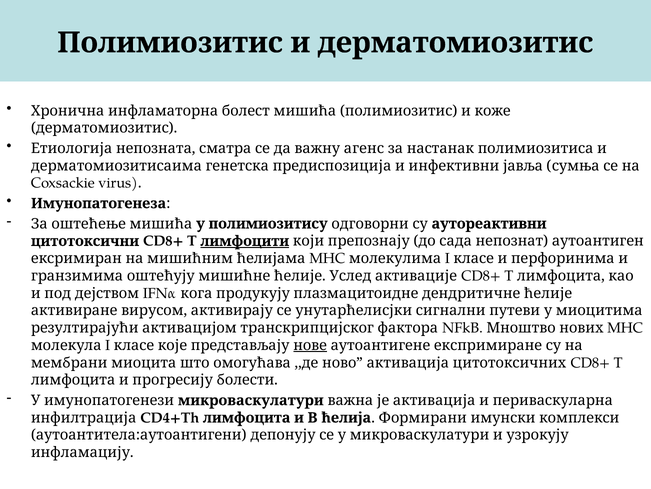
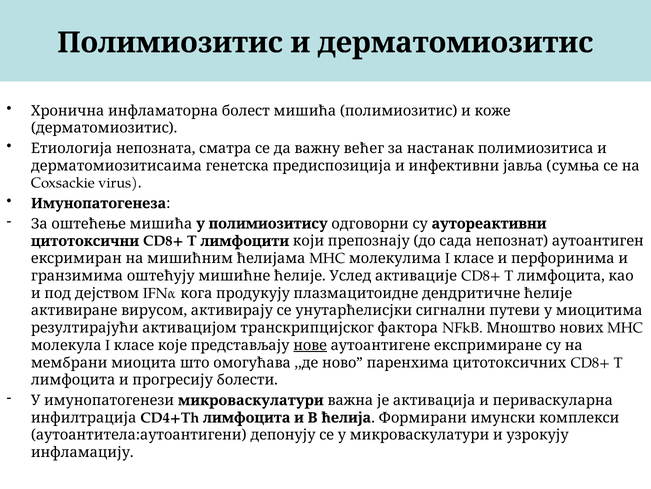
агенс: агенс -> већег
лимфоцити underline: present -> none
ново активација: активација -> паренхима
